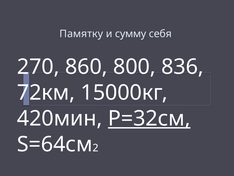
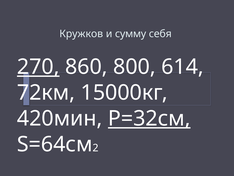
Памятку: Памятку -> Кружков
270 underline: none -> present
836: 836 -> 614
